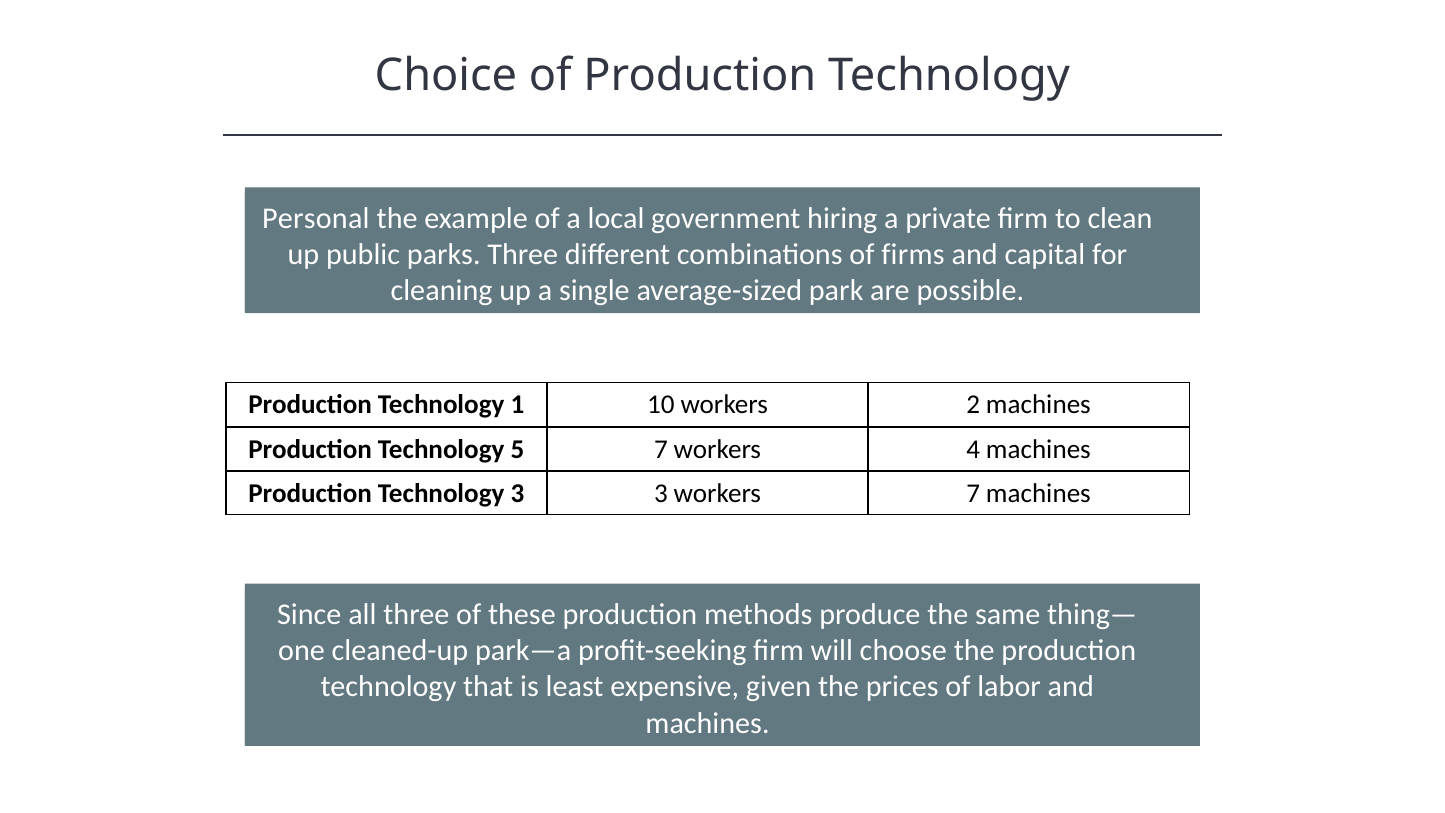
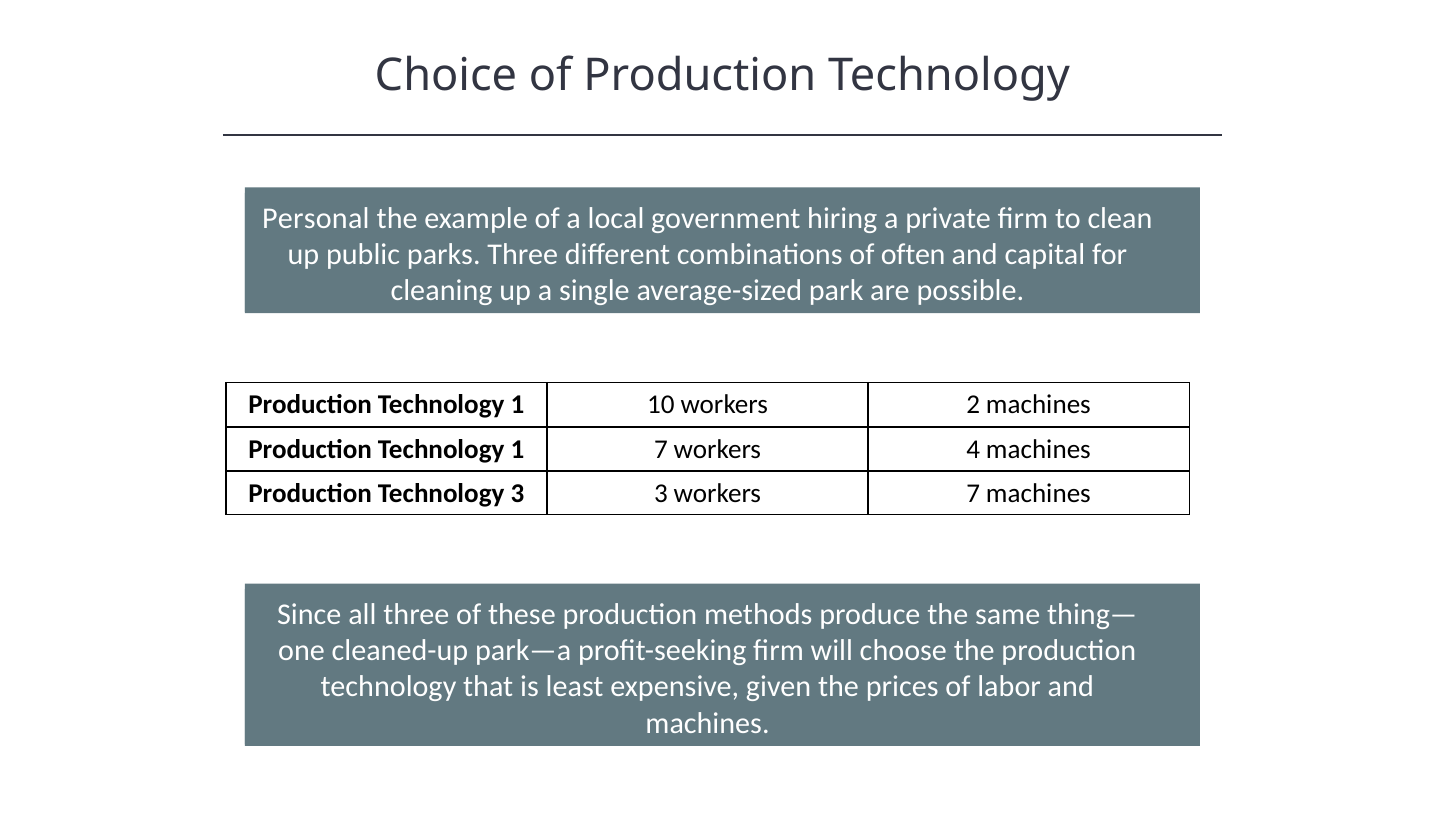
firms: firms -> often
5 at (517, 449): 5 -> 1
